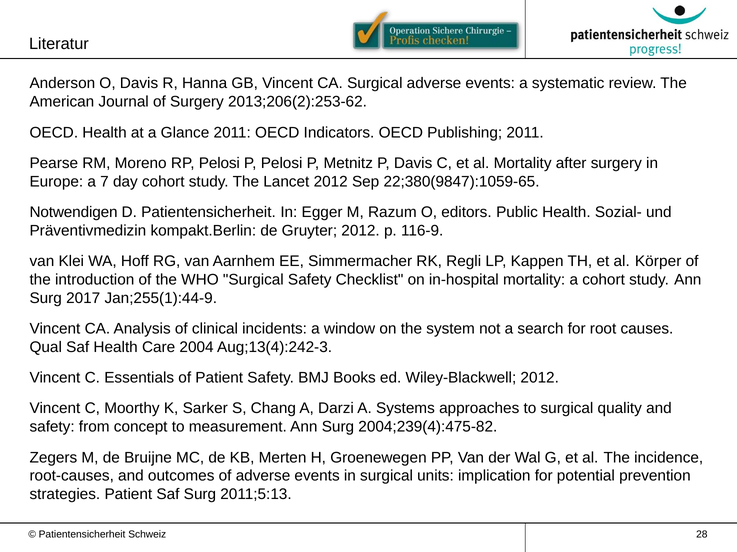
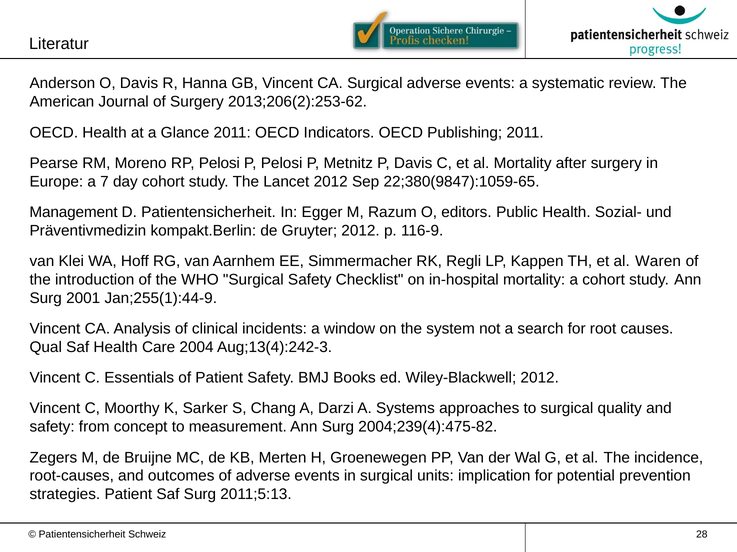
Notwendigen: Notwendigen -> Management
Körper: Körper -> Waren
2017: 2017 -> 2001
